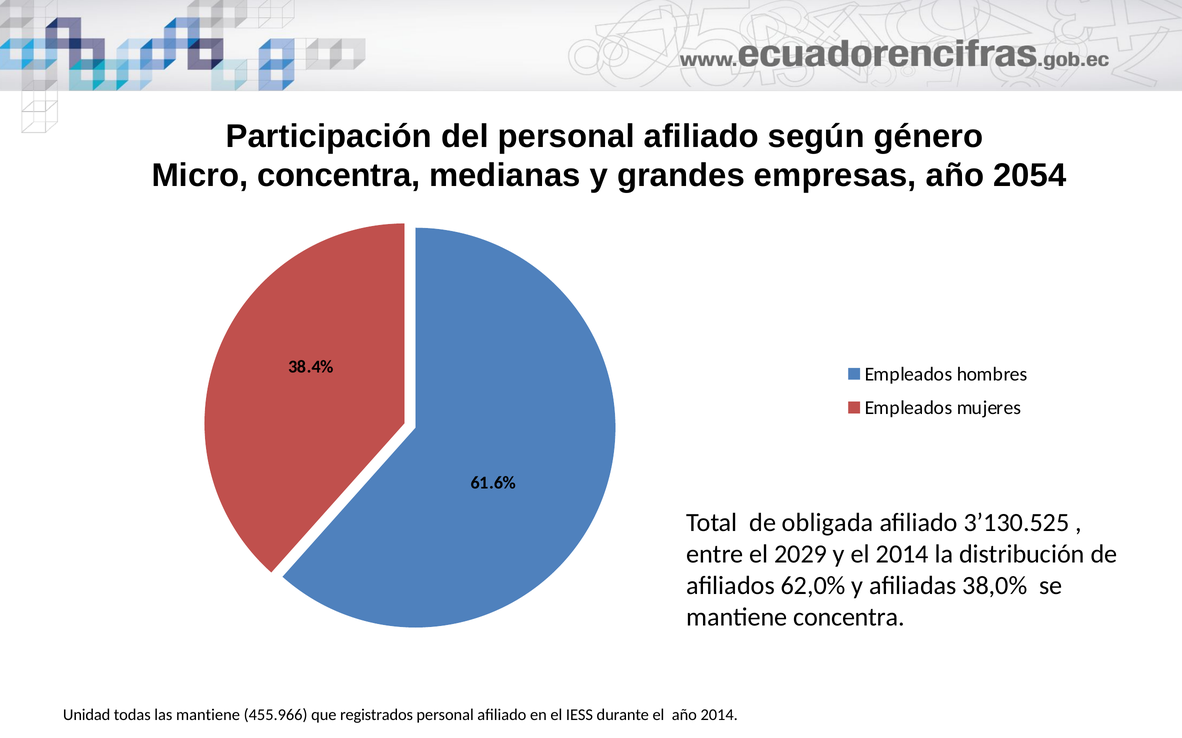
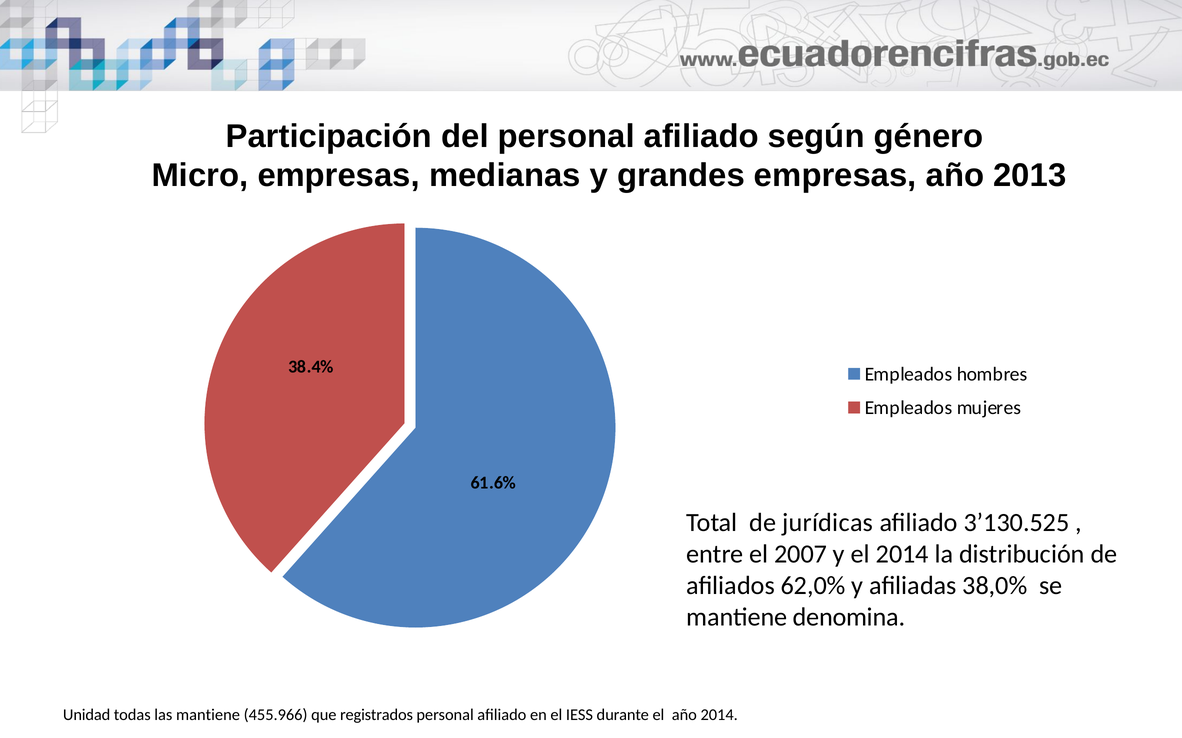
Micro concentra: concentra -> empresas
2054: 2054 -> 2013
obligada: obligada -> jurídicas
2029: 2029 -> 2007
mantiene concentra: concentra -> denomina
